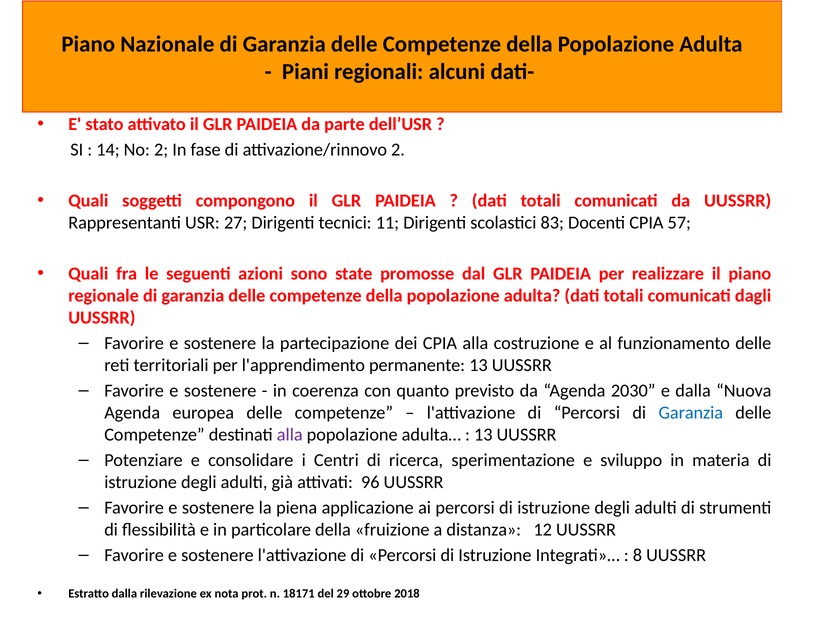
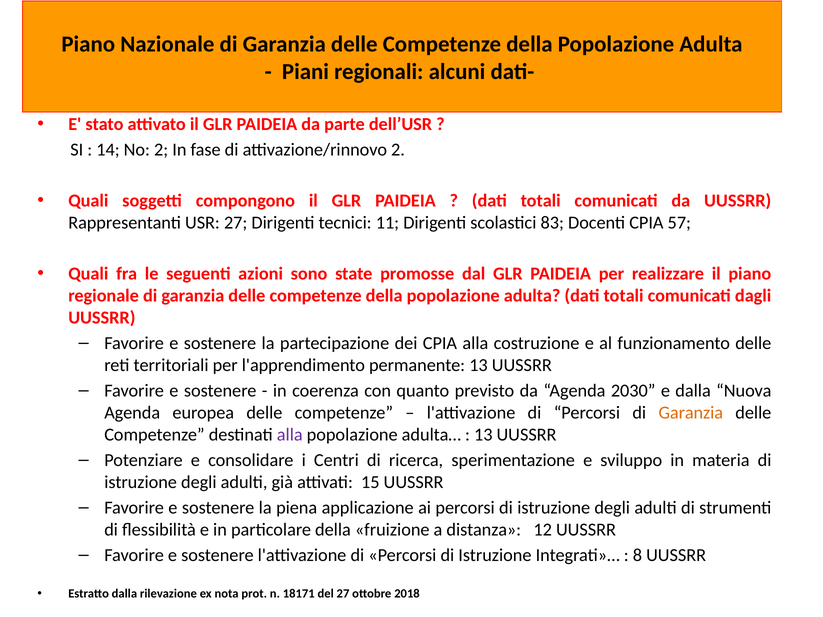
Garanzia at (691, 413) colour: blue -> orange
96: 96 -> 15
del 29: 29 -> 27
